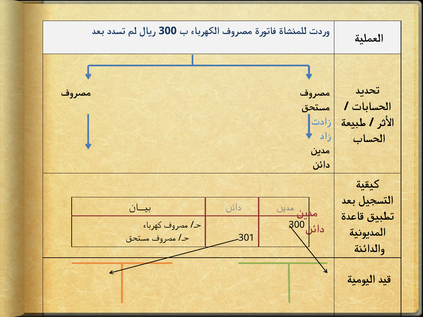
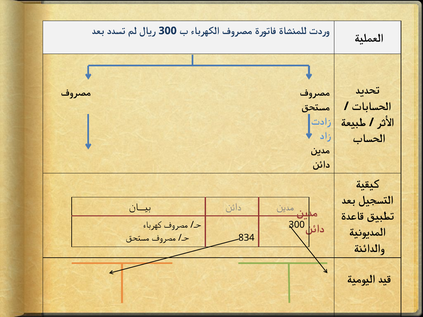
301: 301 -> 834
